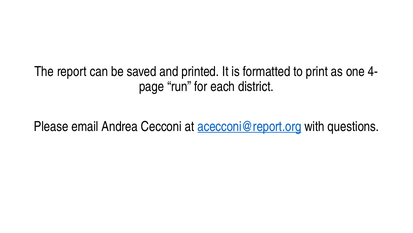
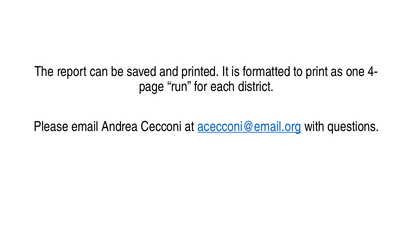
acecconi@report.org: acecconi@report.org -> acecconi@email.org
